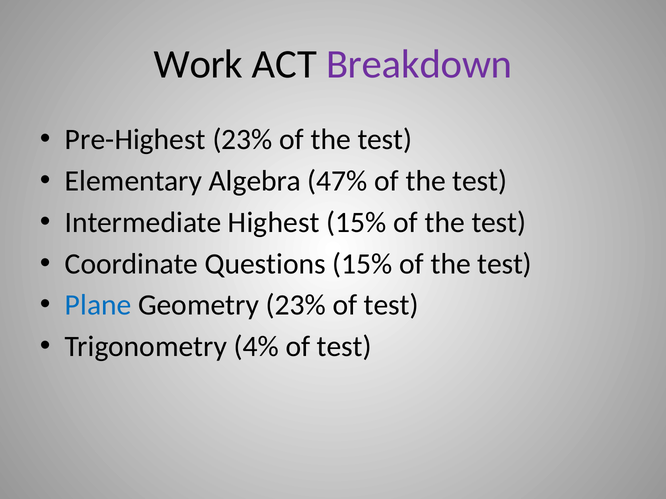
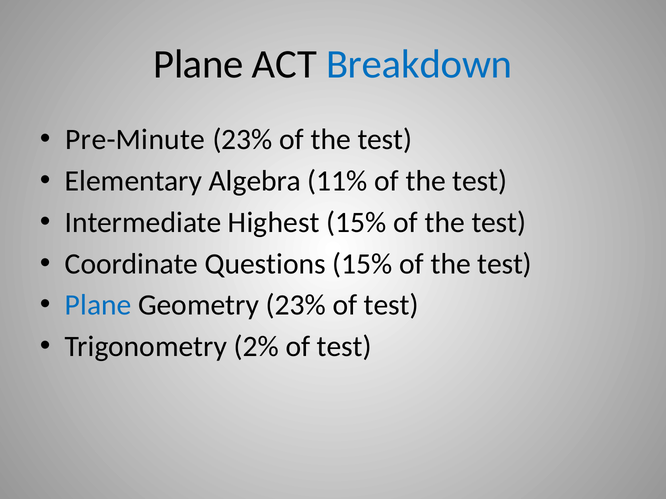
Work at (198, 64): Work -> Plane
Breakdown colour: purple -> blue
Pre-Highest: Pre-Highest -> Pre-Minute
47%: 47% -> 11%
4%: 4% -> 2%
